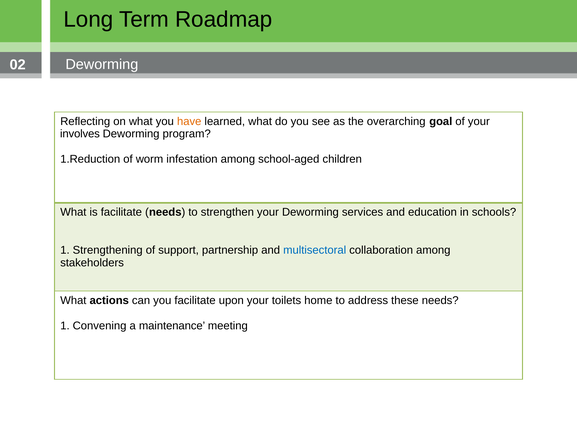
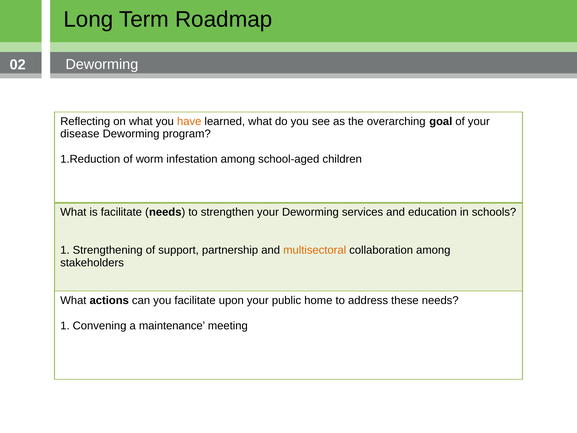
involves: involves -> disease
multisectoral colour: blue -> orange
toilets: toilets -> public
